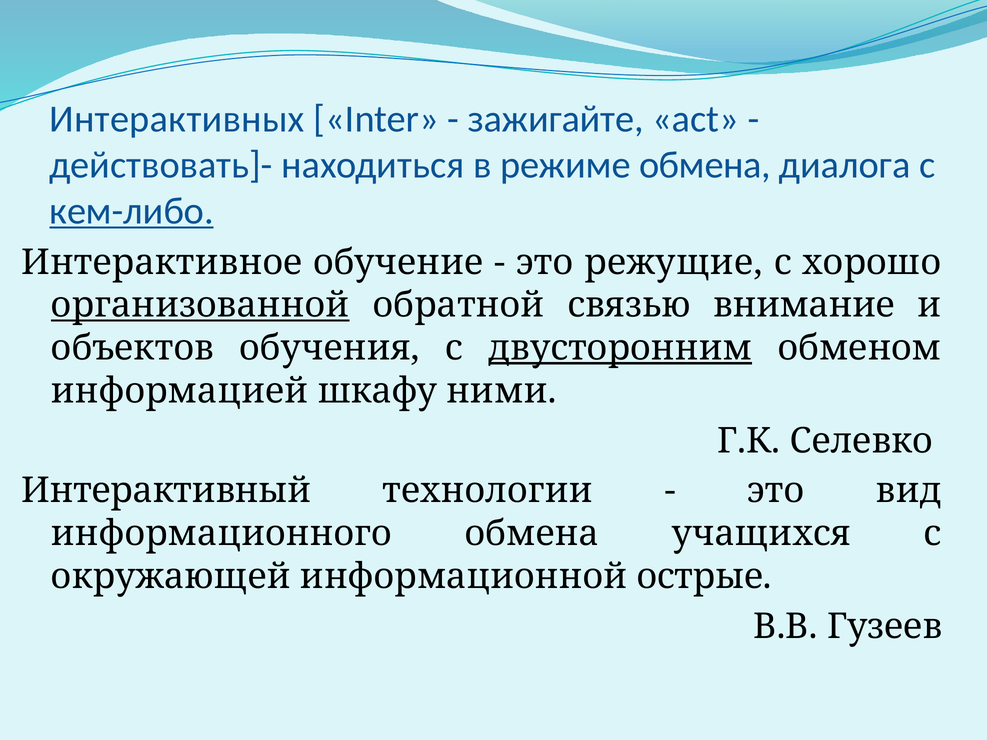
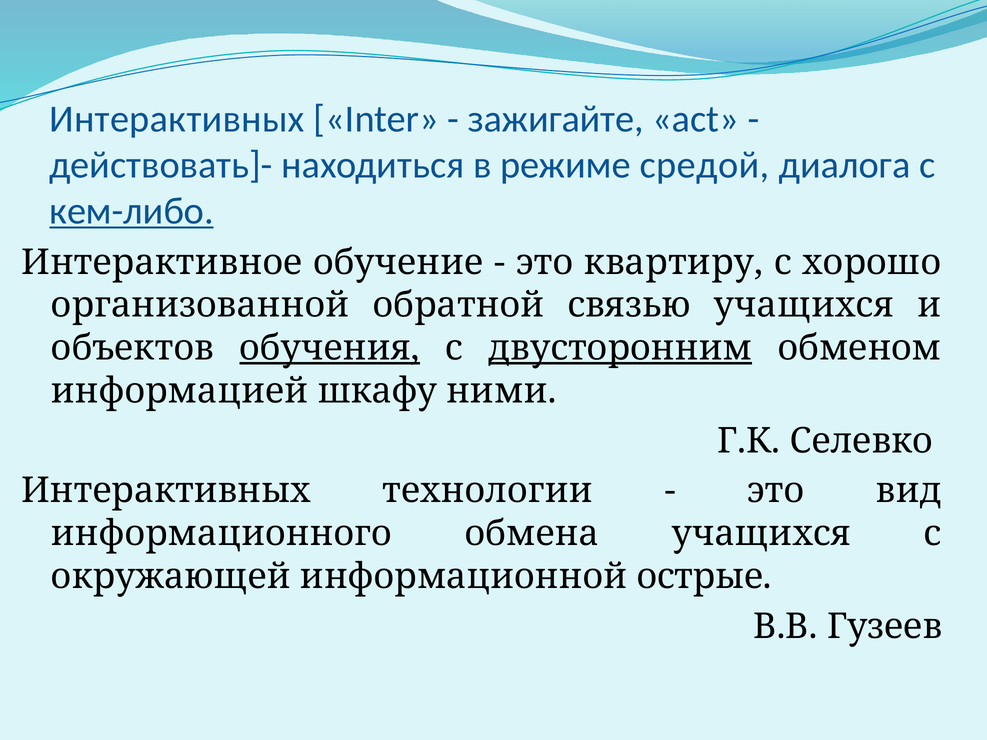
режиме обмена: обмена -> средой
режущие: режущие -> квартиру
организованной underline: present -> none
связью внимание: внимание -> учащихся
обучения underline: none -> present
Интерактивный at (166, 491): Интерактивный -> Интерактивных
